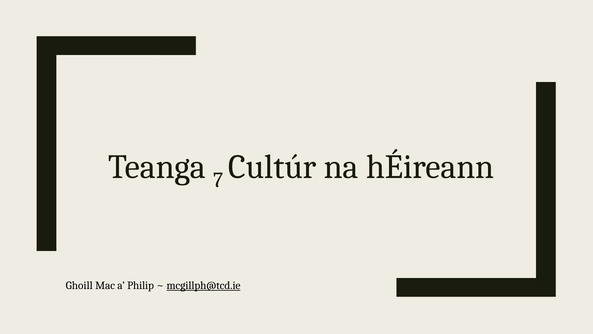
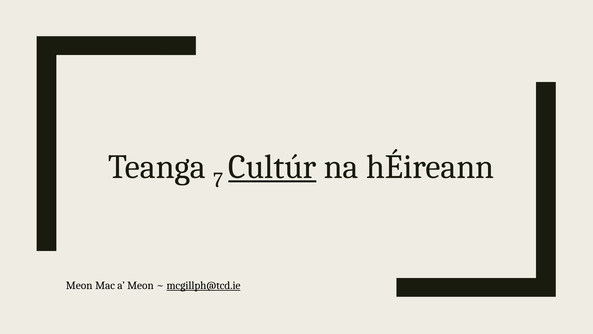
Cultúr underline: none -> present
Ghoill at (79, 285): Ghoill -> Meon
a Philip: Philip -> Meon
